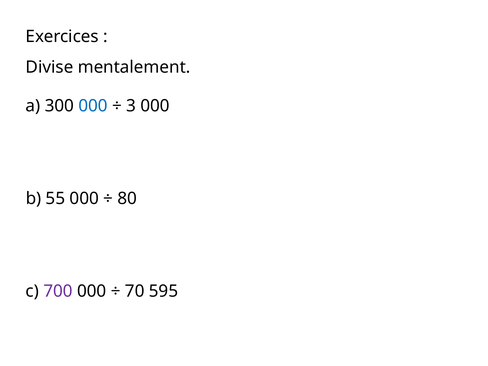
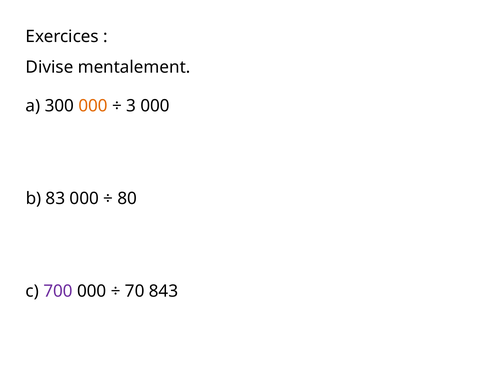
000 at (93, 106) colour: blue -> orange
55: 55 -> 83
595: 595 -> 843
